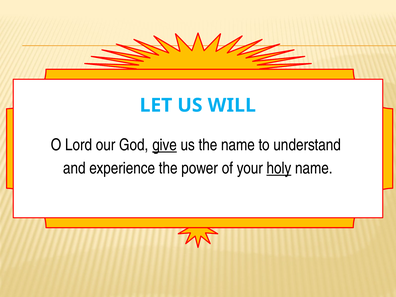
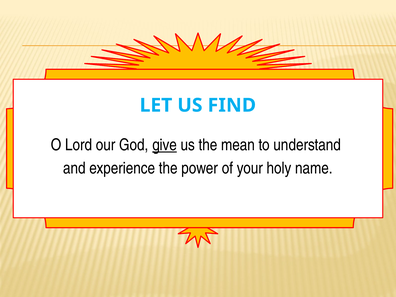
WILL: WILL -> FIND
the name: name -> mean
holy underline: present -> none
